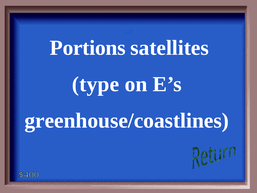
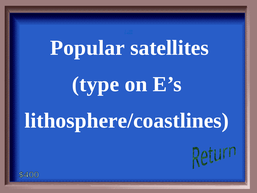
Portions: Portions -> Popular
greenhouse/coastlines: greenhouse/coastlines -> lithosphere/coastlines
